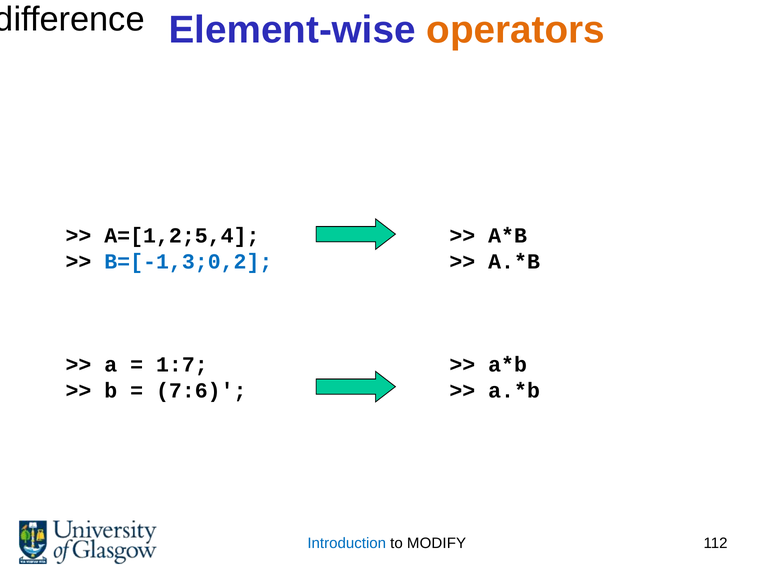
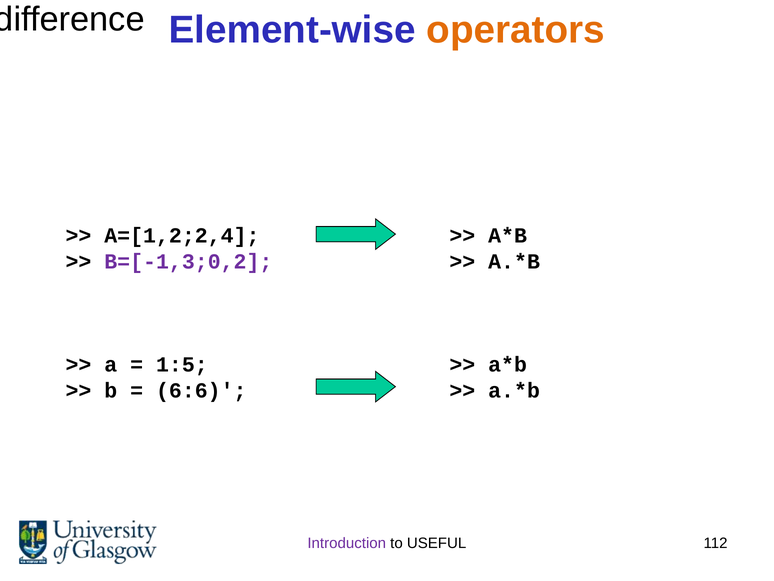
A=[1,2;5,4: A=[1,2;5,4 -> A=[1,2;2,4
B=[-1,3;0,2 colour: blue -> purple
1:7: 1:7 -> 1:5
7:6: 7:6 -> 6:6
Introduction colour: blue -> purple
MODIFY: MODIFY -> USEFUL
